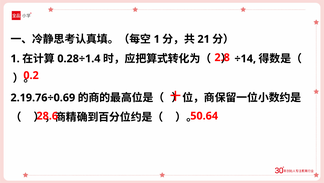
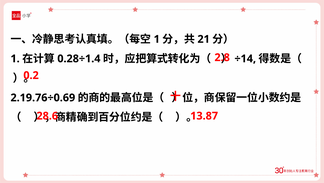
50.64: 50.64 -> 13.87
